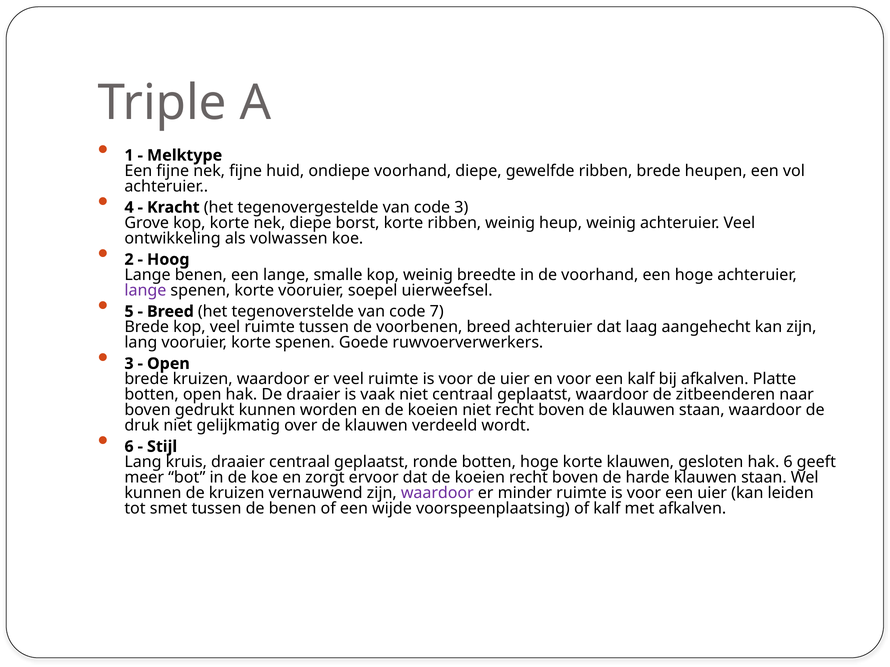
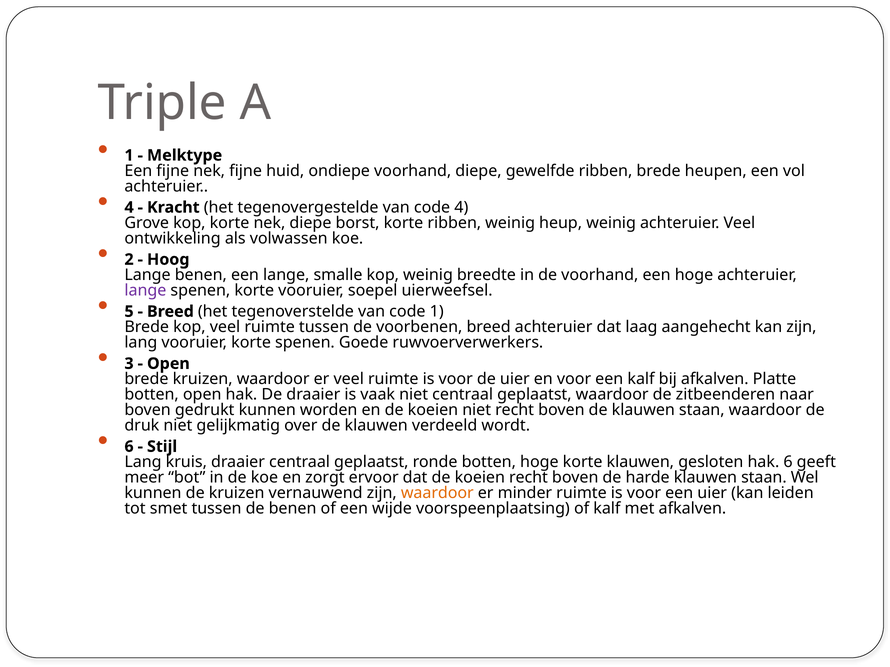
code 3: 3 -> 4
code 7: 7 -> 1
waardoor at (437, 493) colour: purple -> orange
